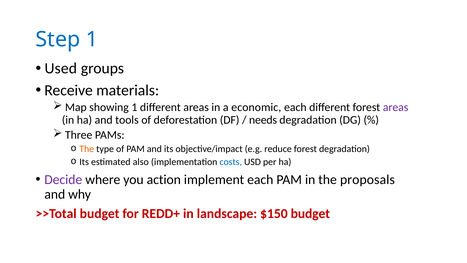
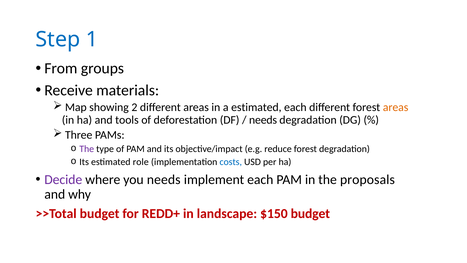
Used: Used -> From
showing 1: 1 -> 2
a economic: economic -> estimated
areas at (396, 107) colour: purple -> orange
The at (87, 149) colour: orange -> purple
also: also -> role
you action: action -> needs
